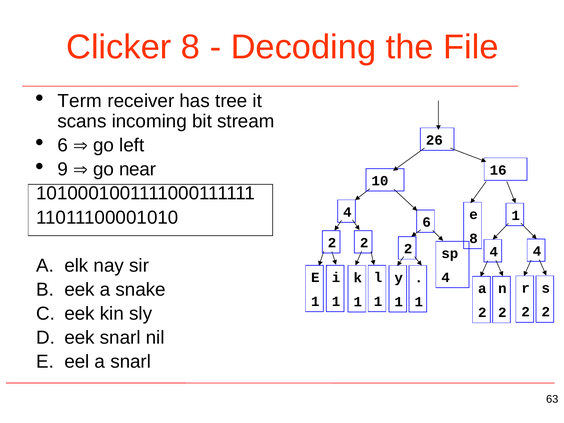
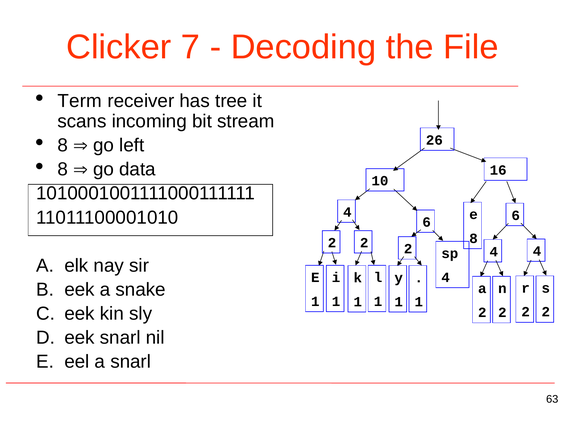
Clicker 8: 8 -> 7
6 at (63, 145): 6 -> 8
9 at (63, 169): 9 -> 8
near: near -> data
6 1: 1 -> 6
